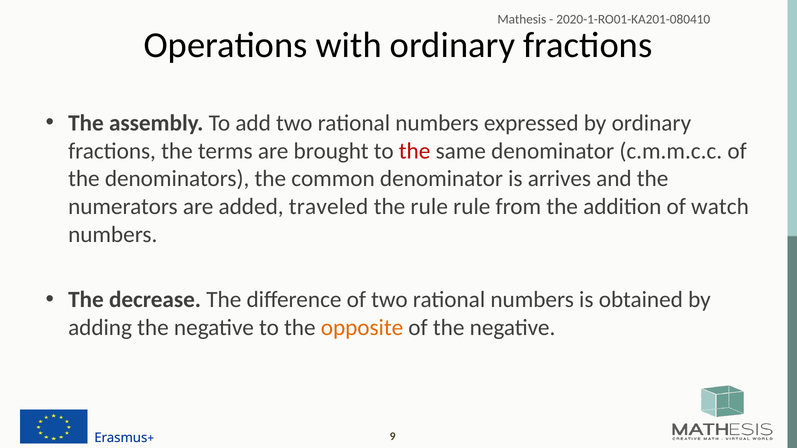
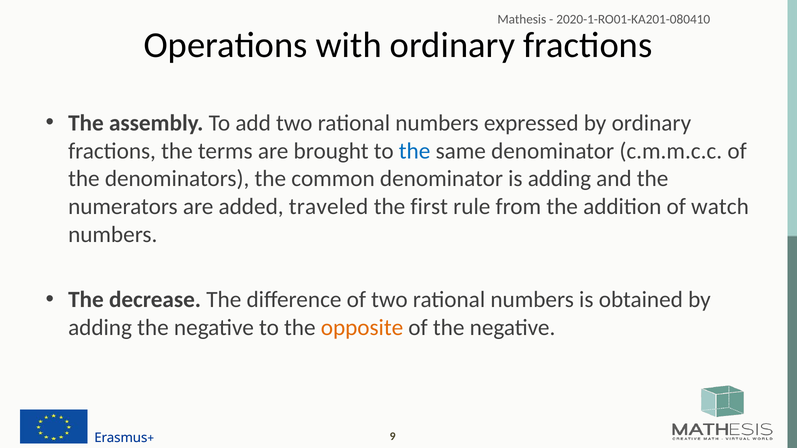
the at (415, 151) colour: red -> blue
is arrives: arrives -> adding
the rule: rule -> first
